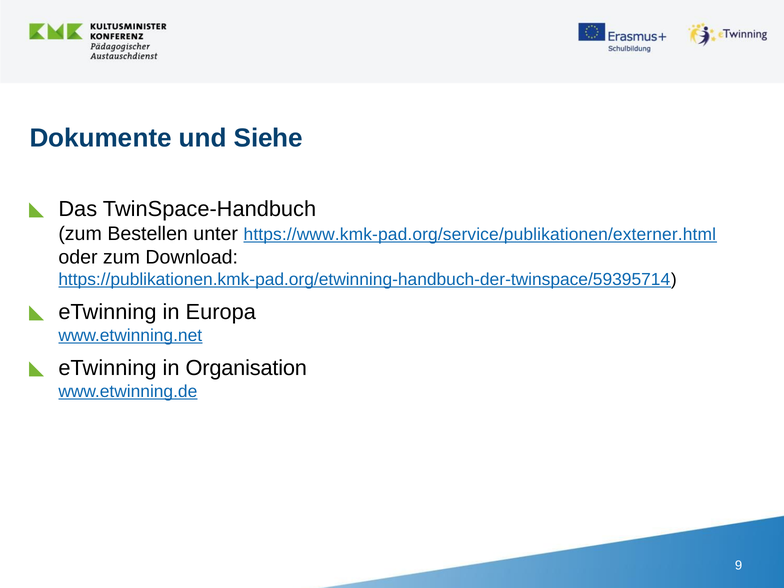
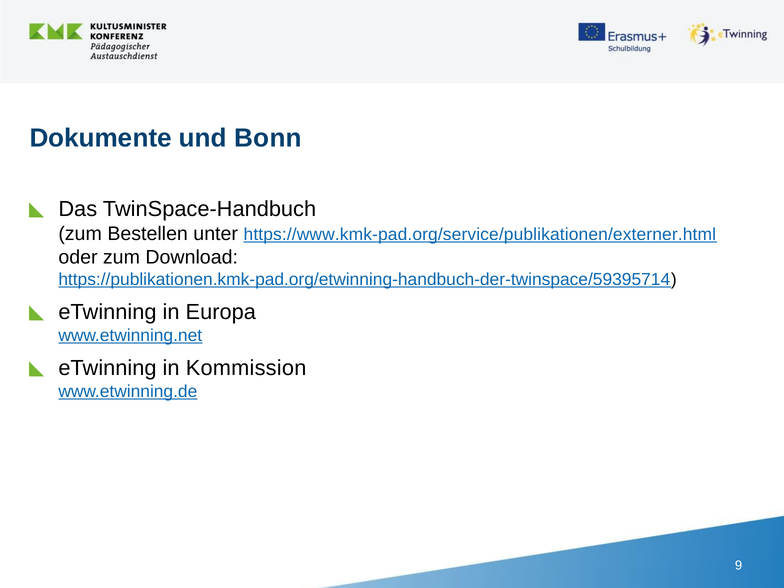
Siehe: Siehe -> Bonn
Organisation: Organisation -> Kommission
